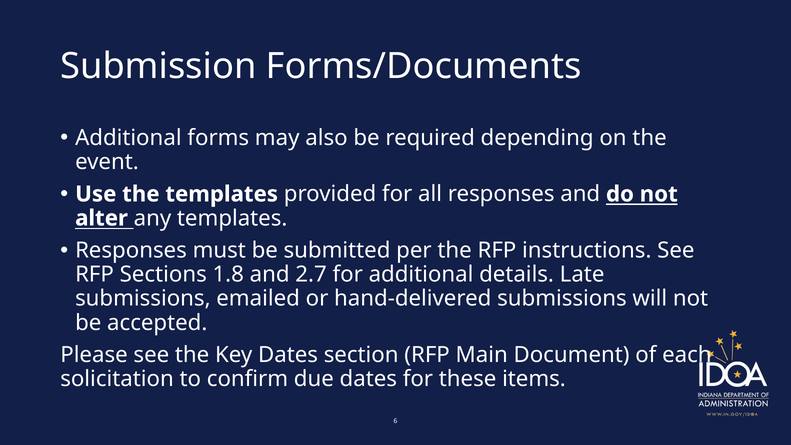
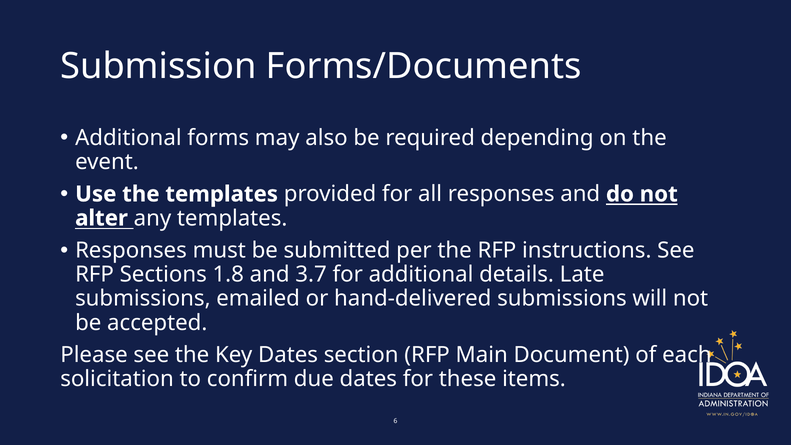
2.7: 2.7 -> 3.7
